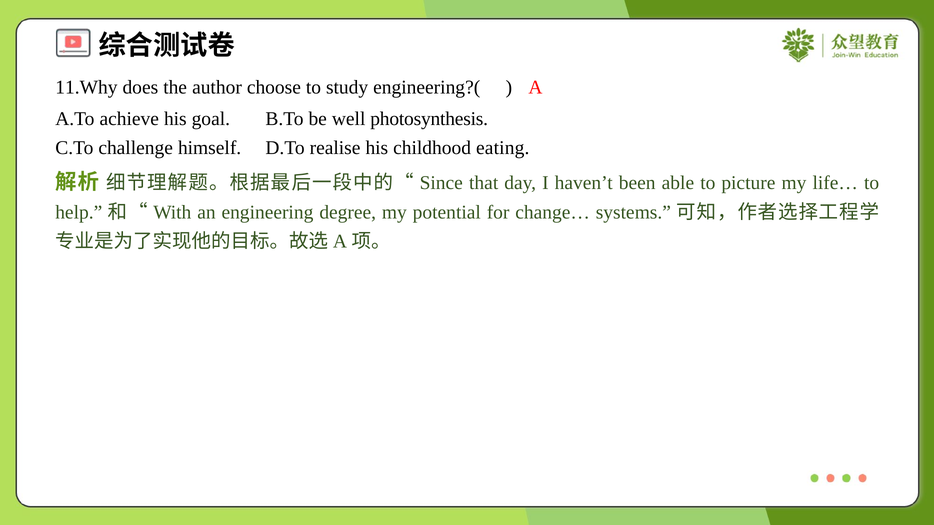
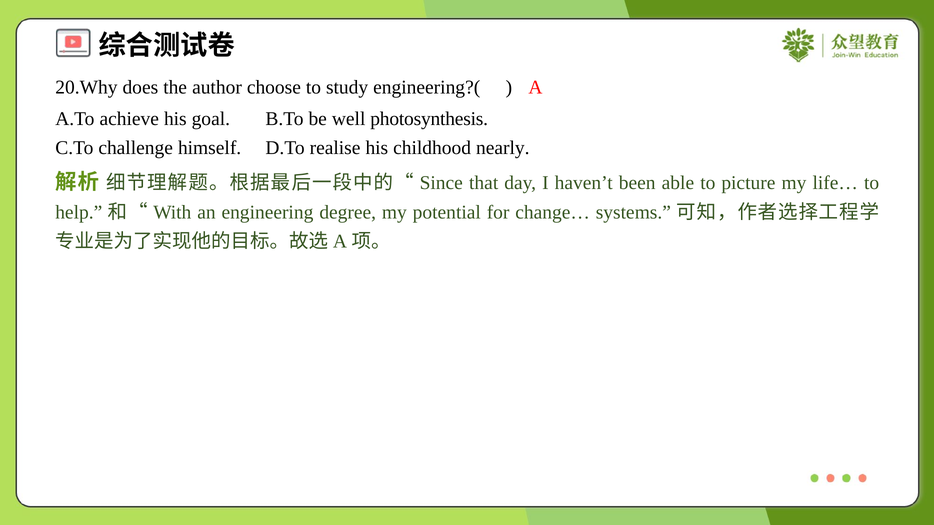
11.Why: 11.Why -> 20.Why
eating: eating -> nearly
